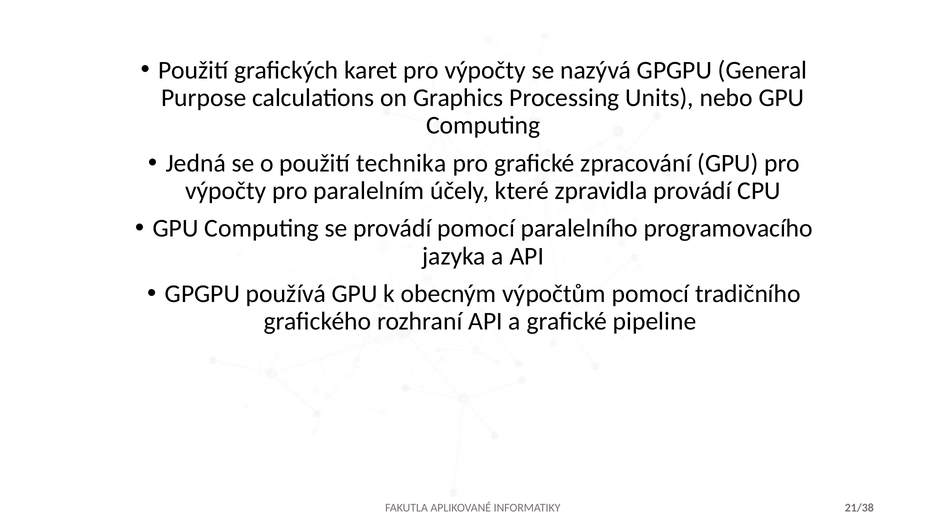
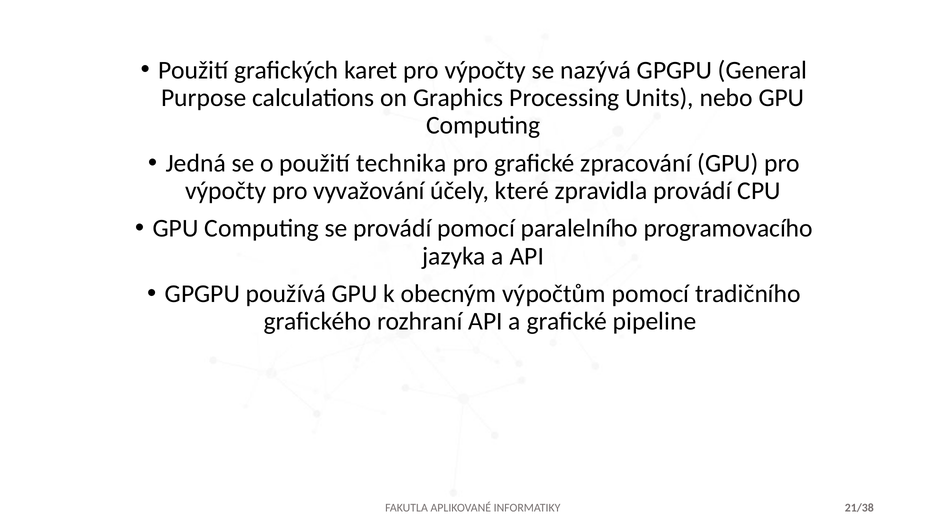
paralelním: paralelním -> vyvažování
